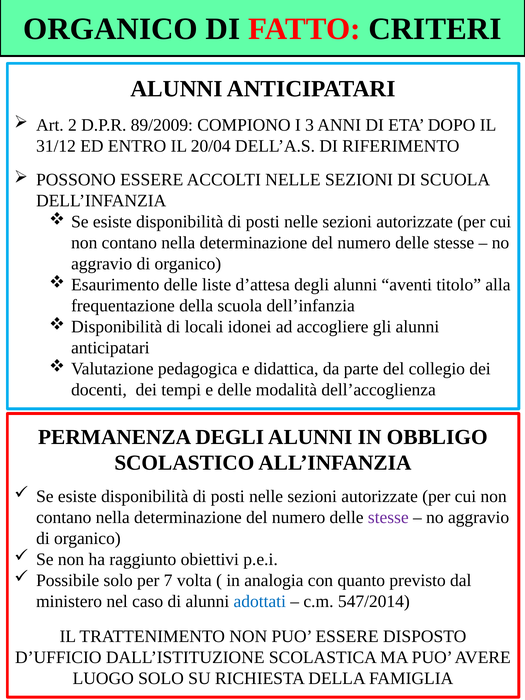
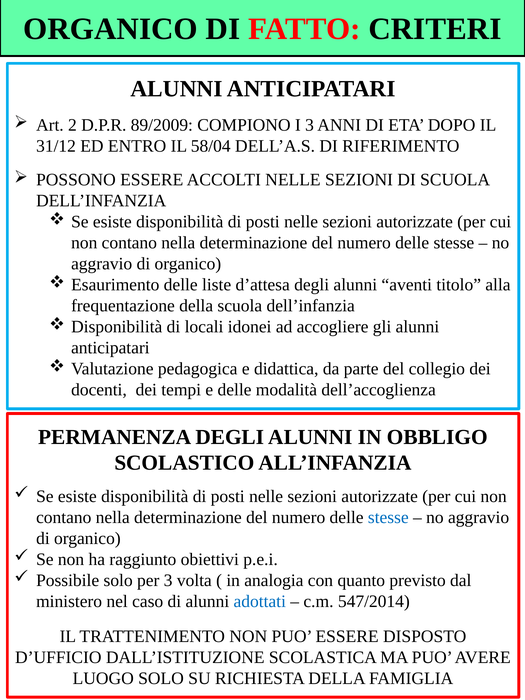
20/04: 20/04 -> 58/04
stesse at (388, 517) colour: purple -> blue
per 7: 7 -> 3
